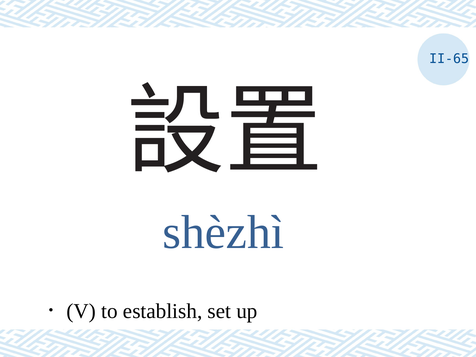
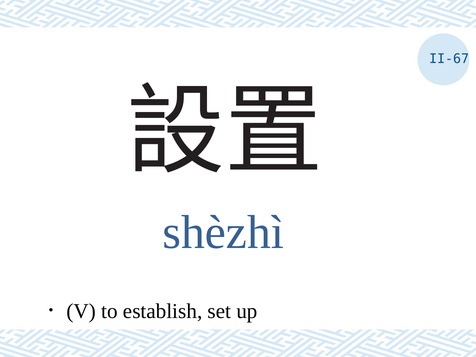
II-65: II-65 -> II-67
